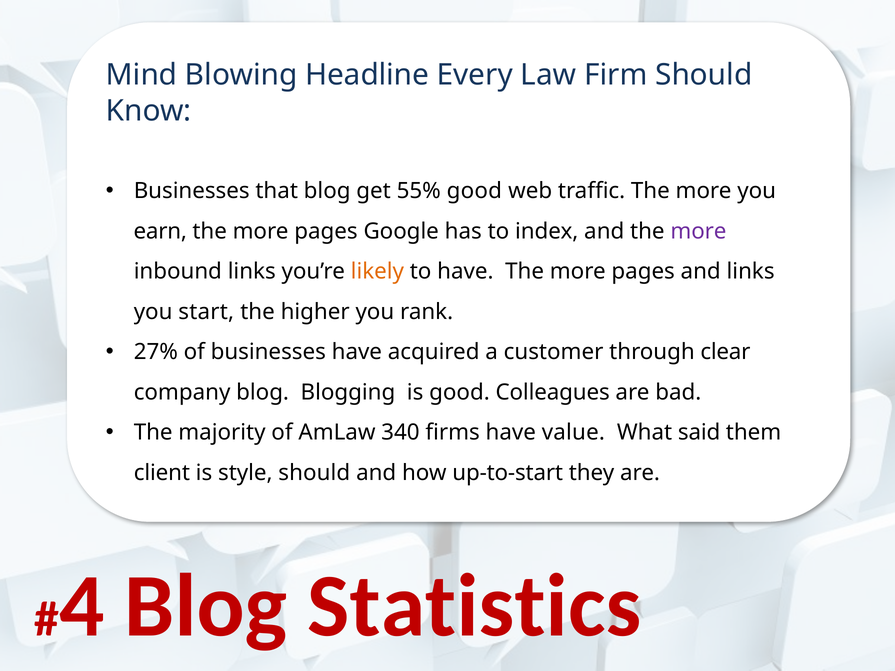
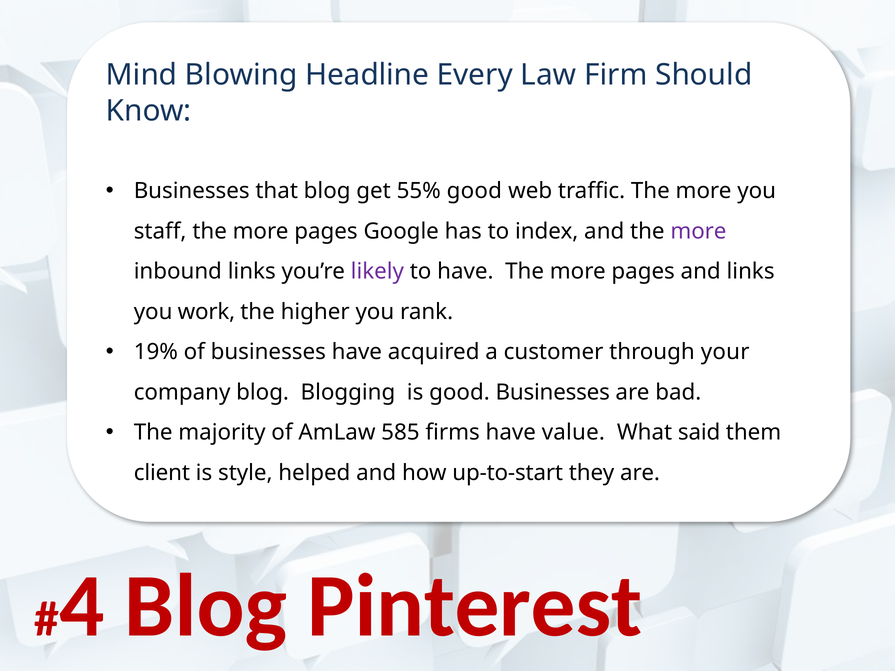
earn: earn -> staff
likely colour: orange -> purple
start: start -> work
27%: 27% -> 19%
clear: clear -> your
good Colleagues: Colleagues -> Businesses
340: 340 -> 585
style should: should -> helped
Statistics: Statistics -> Pinterest
